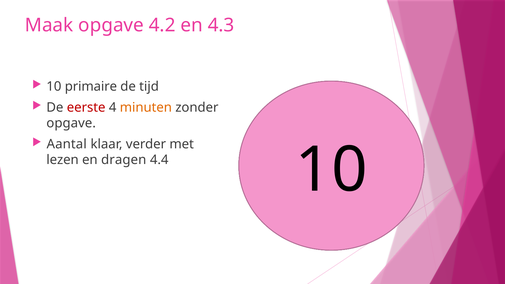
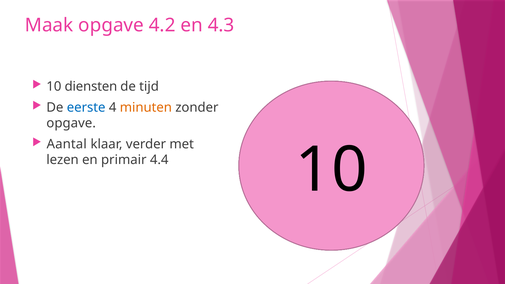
primaire: primaire -> diensten
eerste colour: red -> blue
dragen: dragen -> primair
